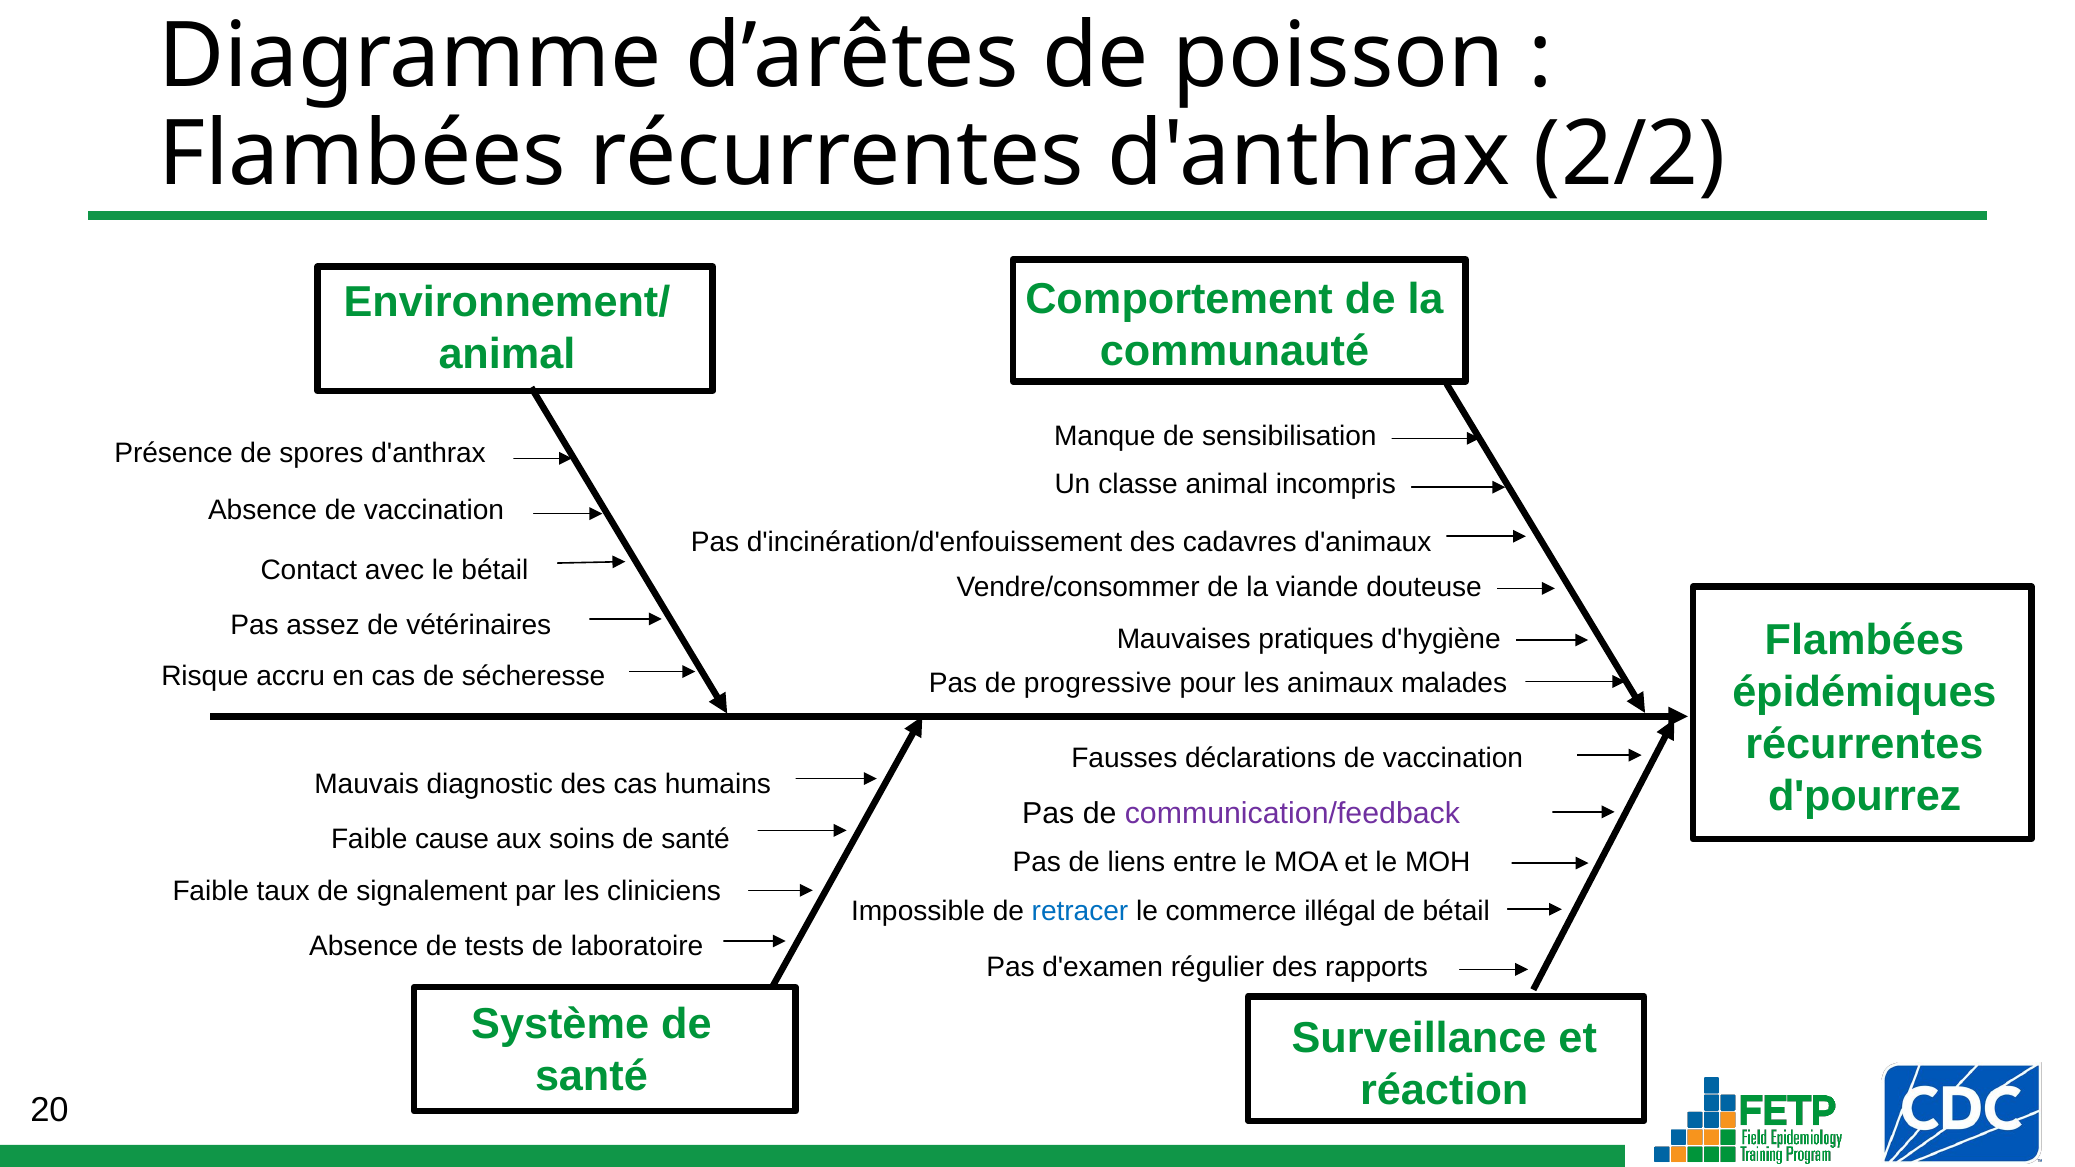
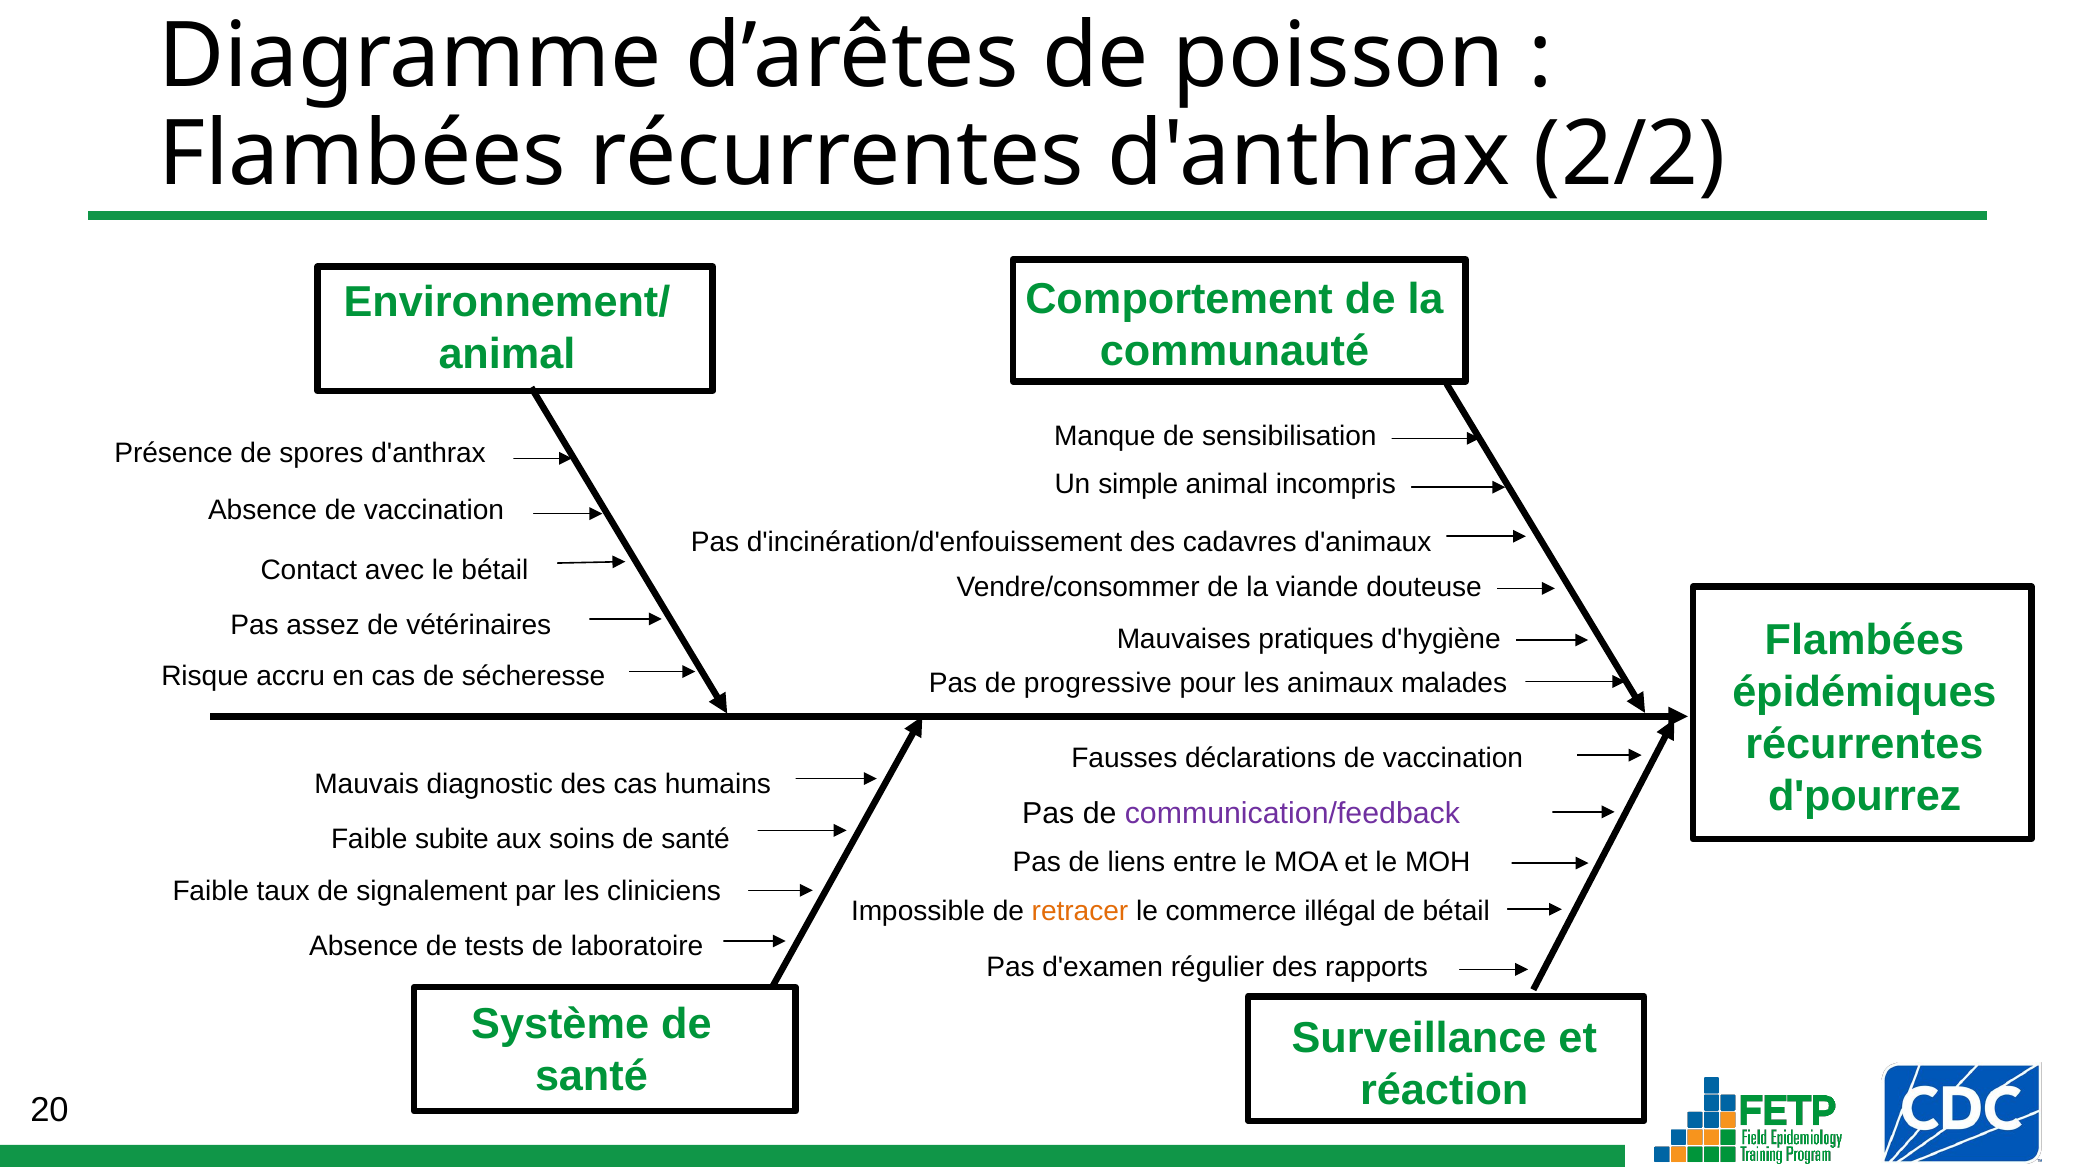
classe: classe -> simple
cause: cause -> subite
retracer colour: blue -> orange
